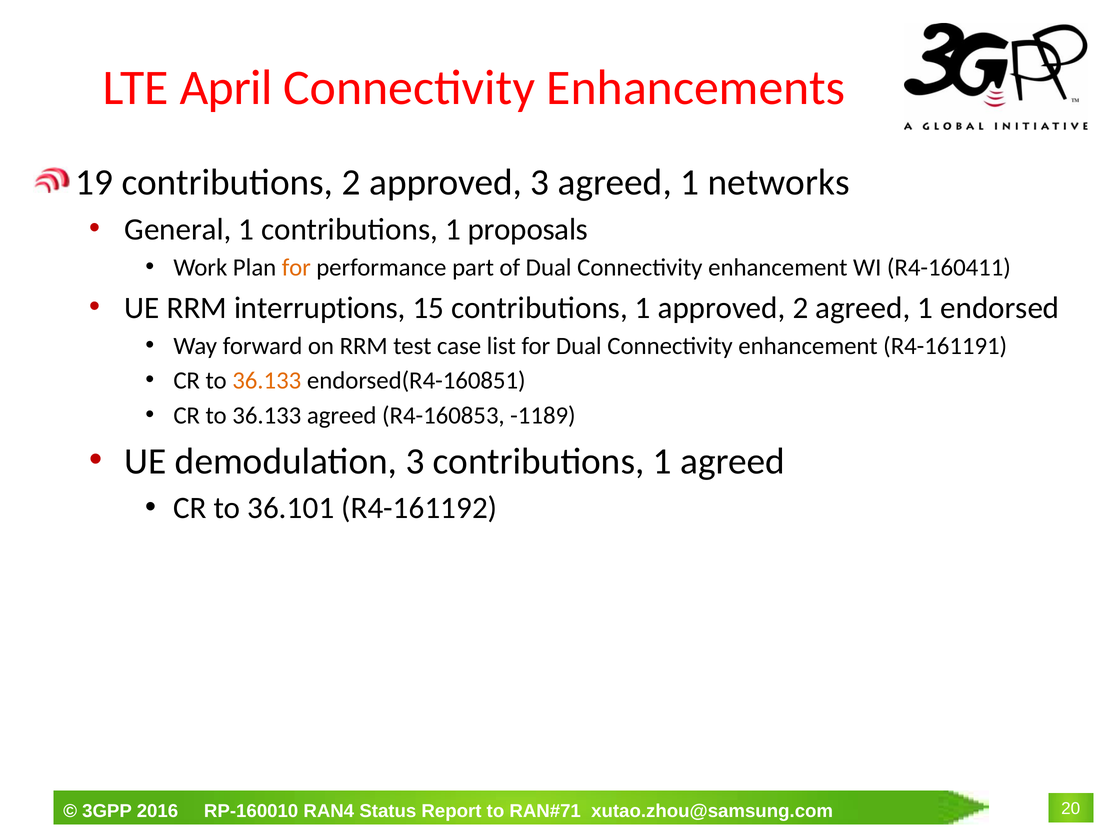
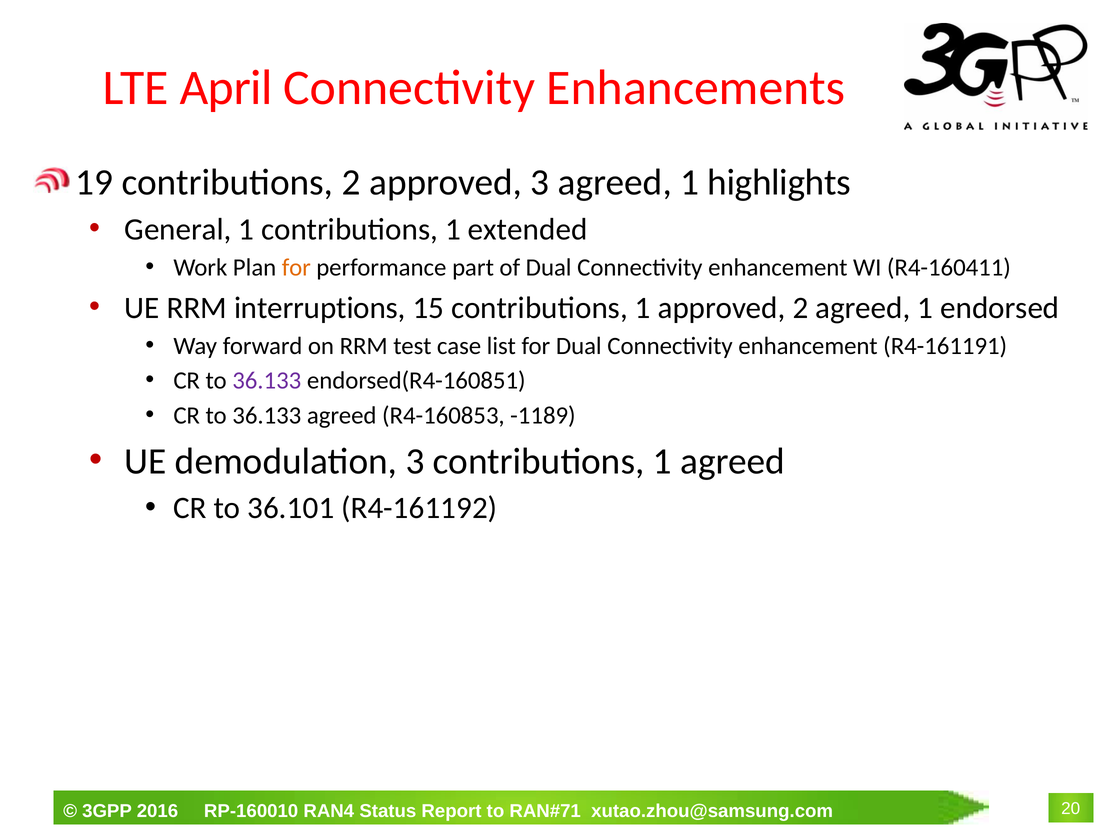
networks: networks -> highlights
proposals: proposals -> extended
36.133 at (267, 381) colour: orange -> purple
